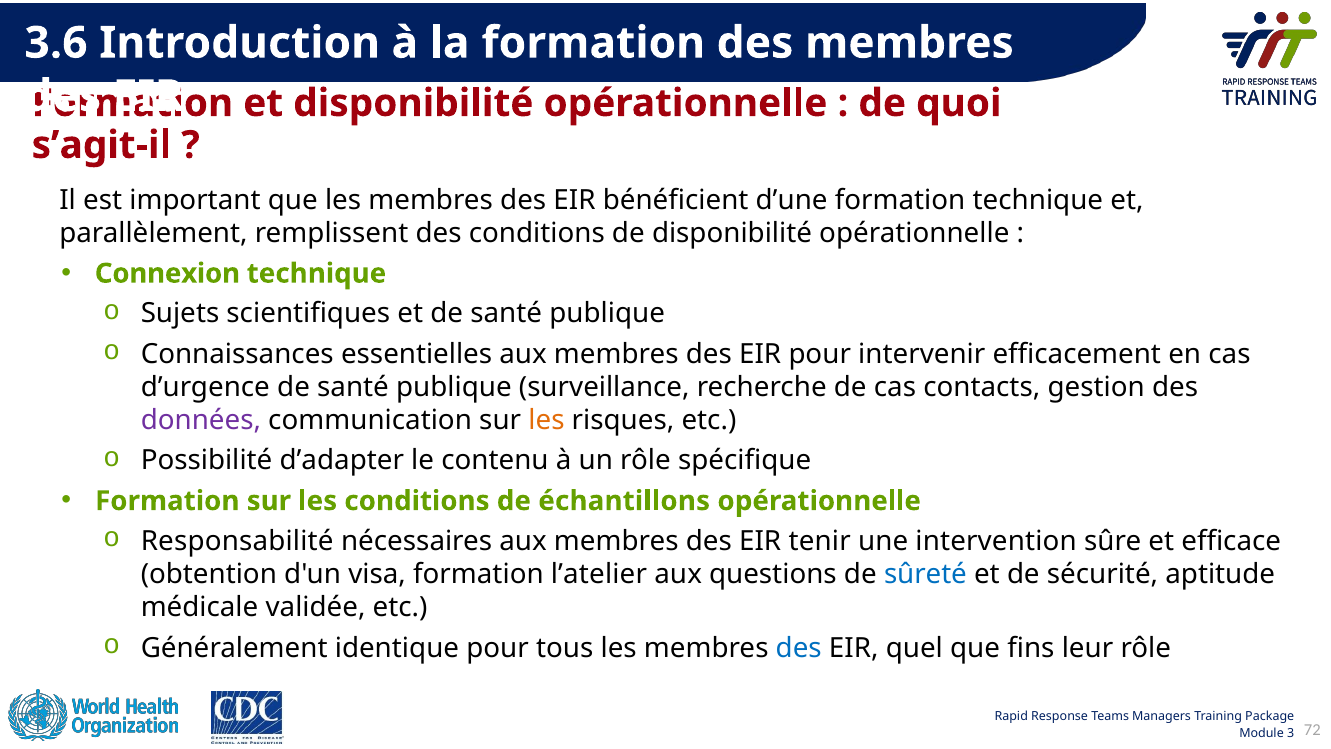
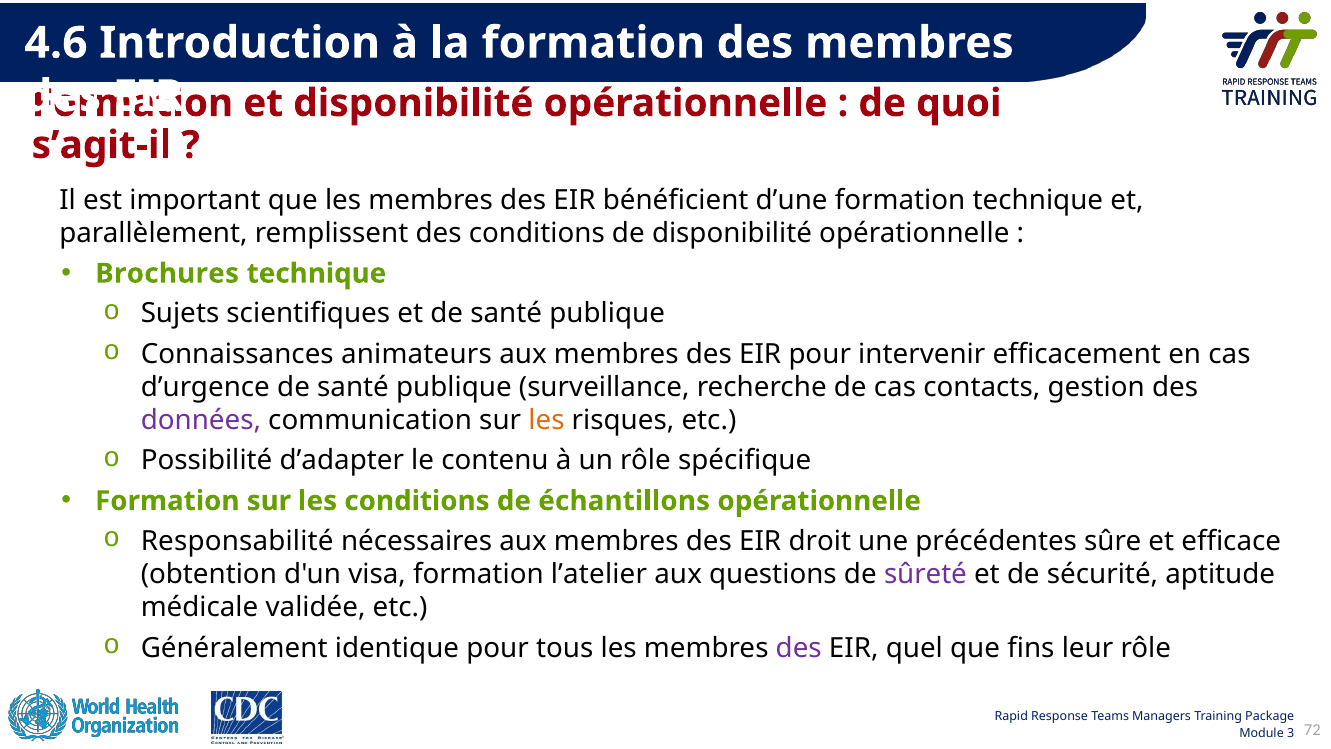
3.6: 3.6 -> 4.6
Connexion: Connexion -> Brochures
essentielles: essentielles -> animateurs
tenir: tenir -> droit
intervention: intervention -> précédentes
sûreté colour: blue -> purple
des at (799, 648) colour: blue -> purple
